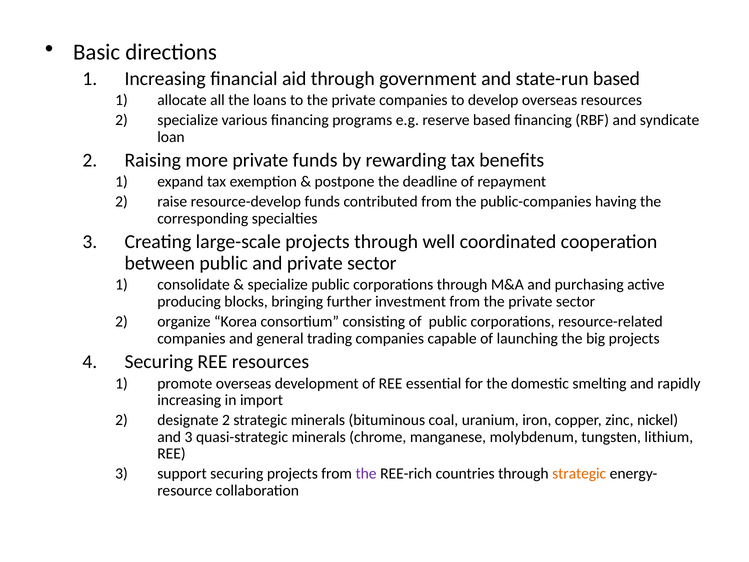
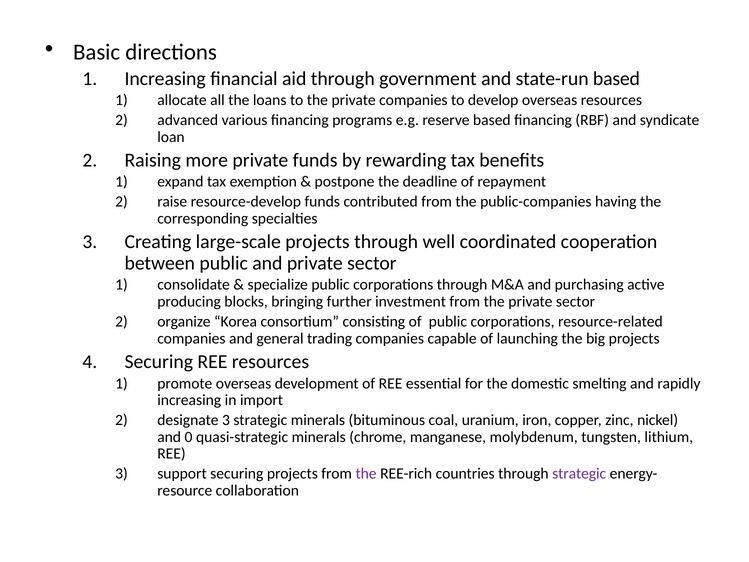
specialize at (188, 120): specialize -> advanced
designate 2: 2 -> 3
and 3: 3 -> 0
strategic at (579, 473) colour: orange -> purple
